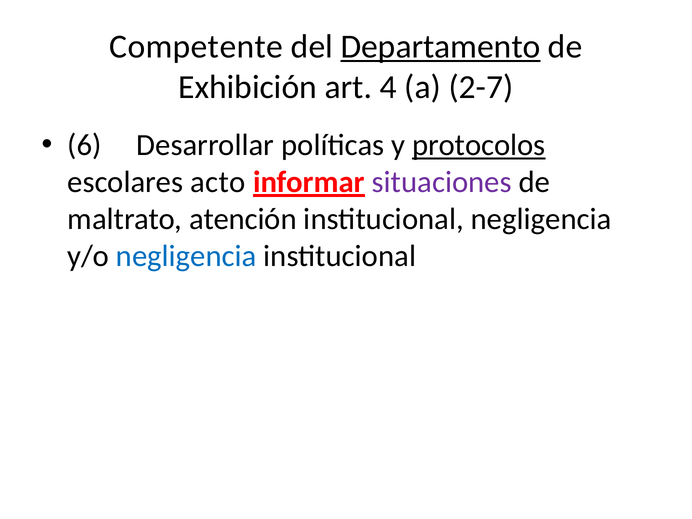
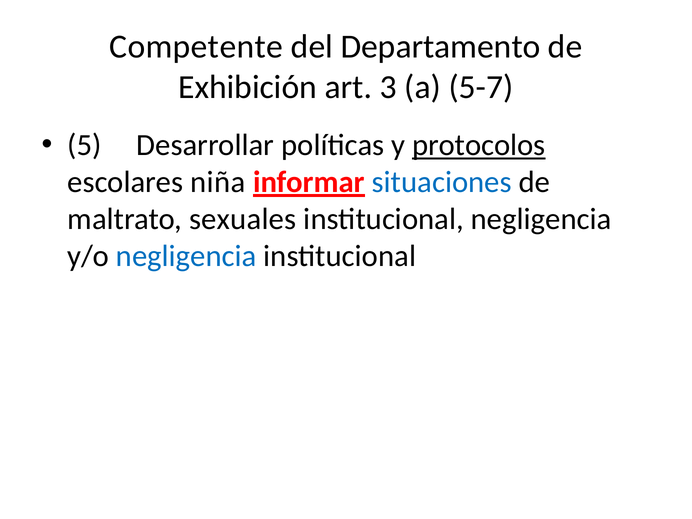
Departamento underline: present -> none
4: 4 -> 3
2-7: 2-7 -> 5-7
6: 6 -> 5
acto: acto -> niña
situaciones colour: purple -> blue
atención: atención -> sexuales
